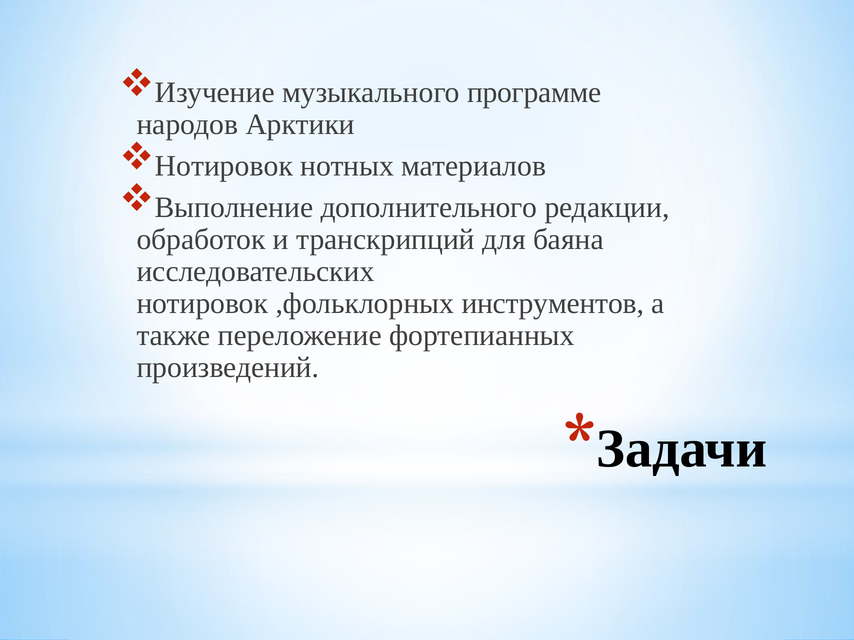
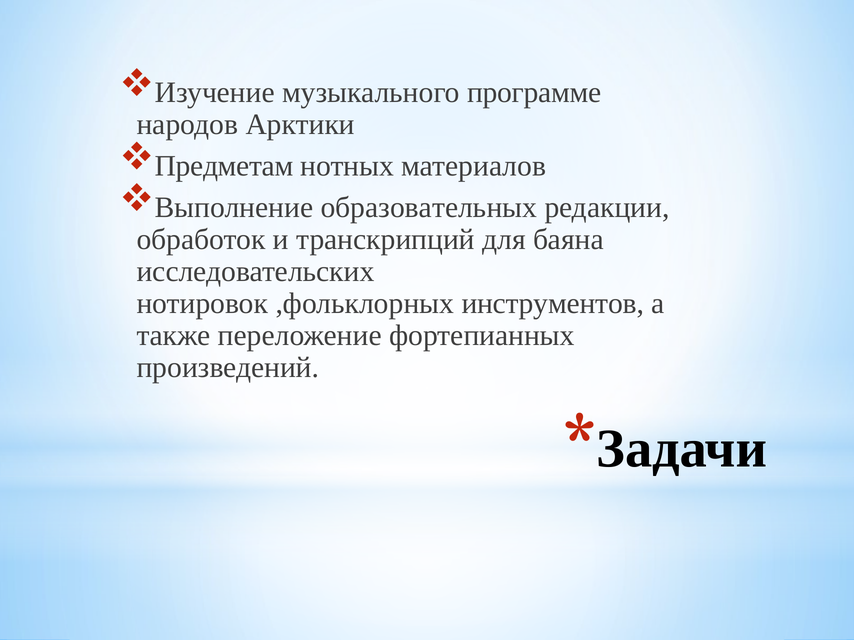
Нотировок at (224, 166): Нотировок -> Предметам
дополнительного: дополнительного -> образовательных
